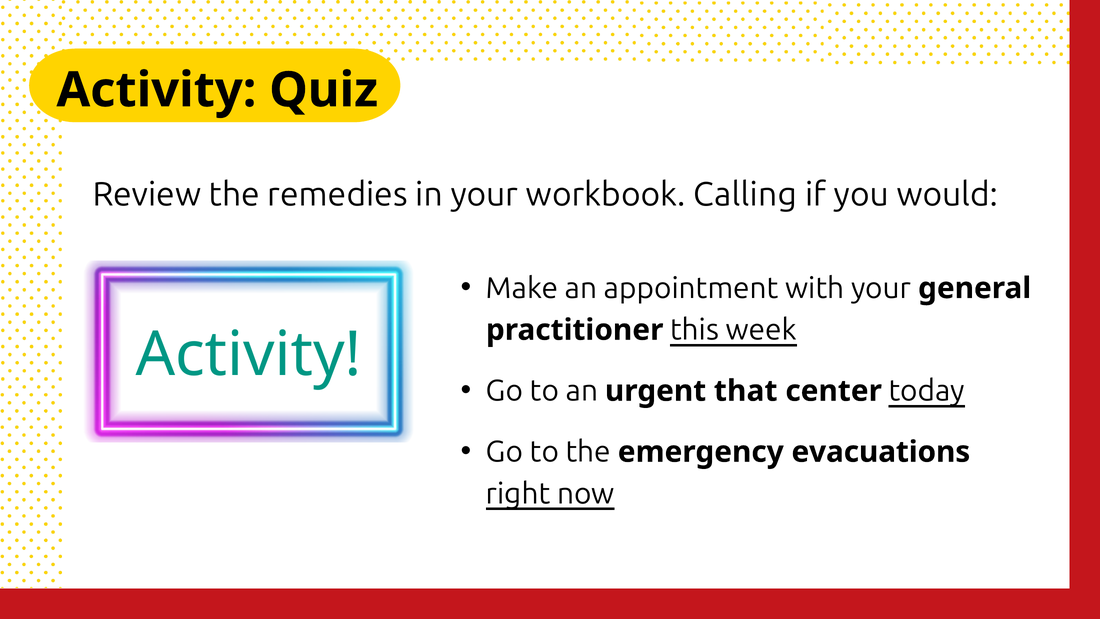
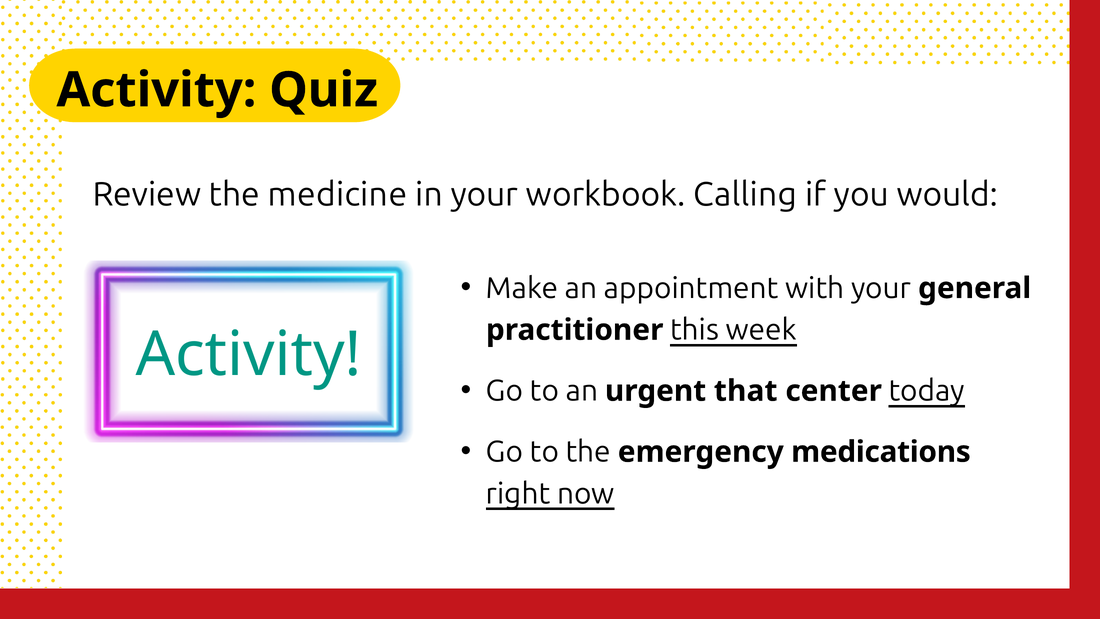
remedies: remedies -> medicine
evacuations: evacuations -> medications
